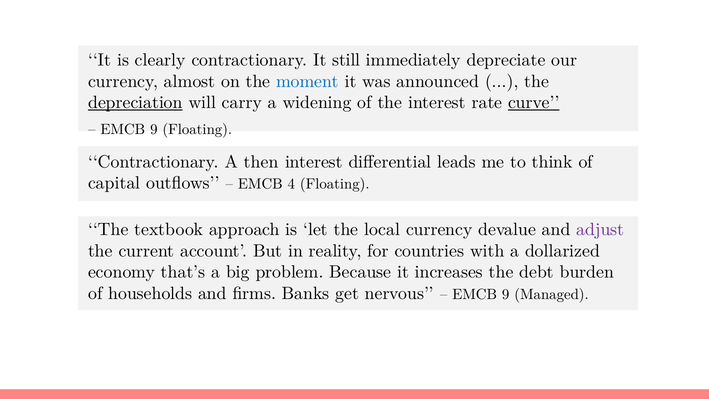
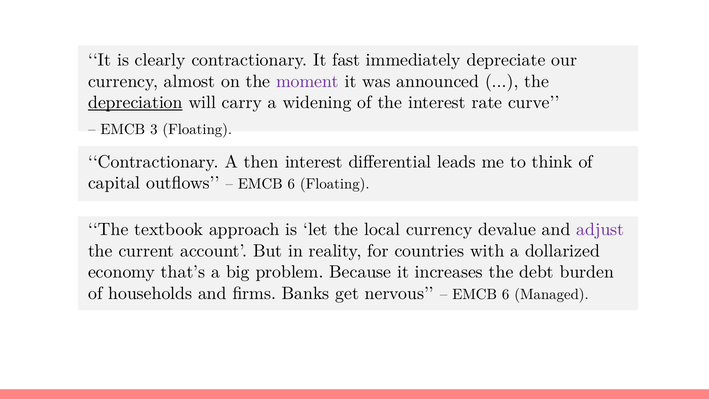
still: still -> fast
moment colour: blue -> purple
curve underline: present -> none
9 at (154, 129): 9 -> 3
4 at (291, 184): 4 -> 6
9 at (506, 294): 9 -> 6
